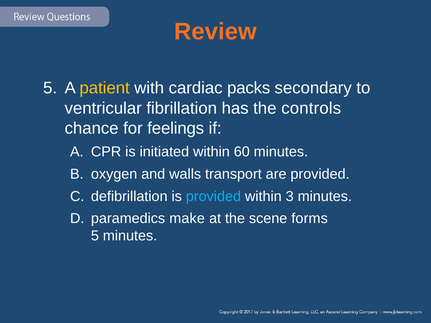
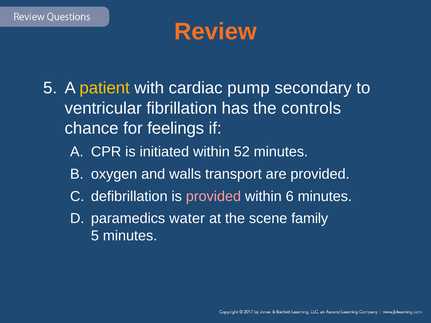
packs: packs -> pump
60: 60 -> 52
provided at (213, 196) colour: light blue -> pink
3: 3 -> 6
make: make -> water
forms: forms -> family
